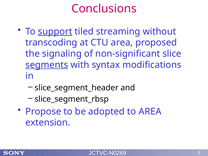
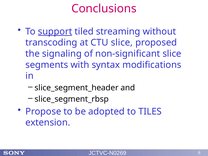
CTU area: area -> slice
segments underline: present -> none
to AREA: AREA -> TILES
